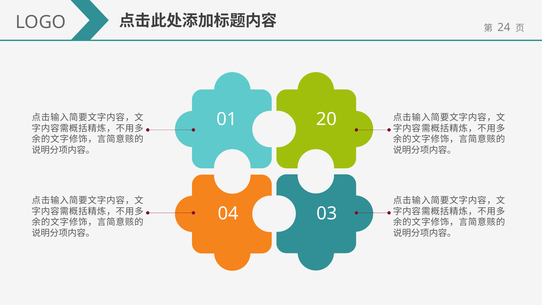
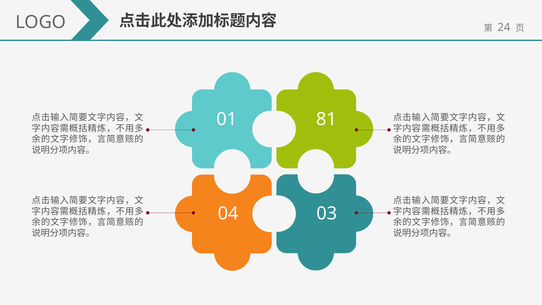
20: 20 -> 81
